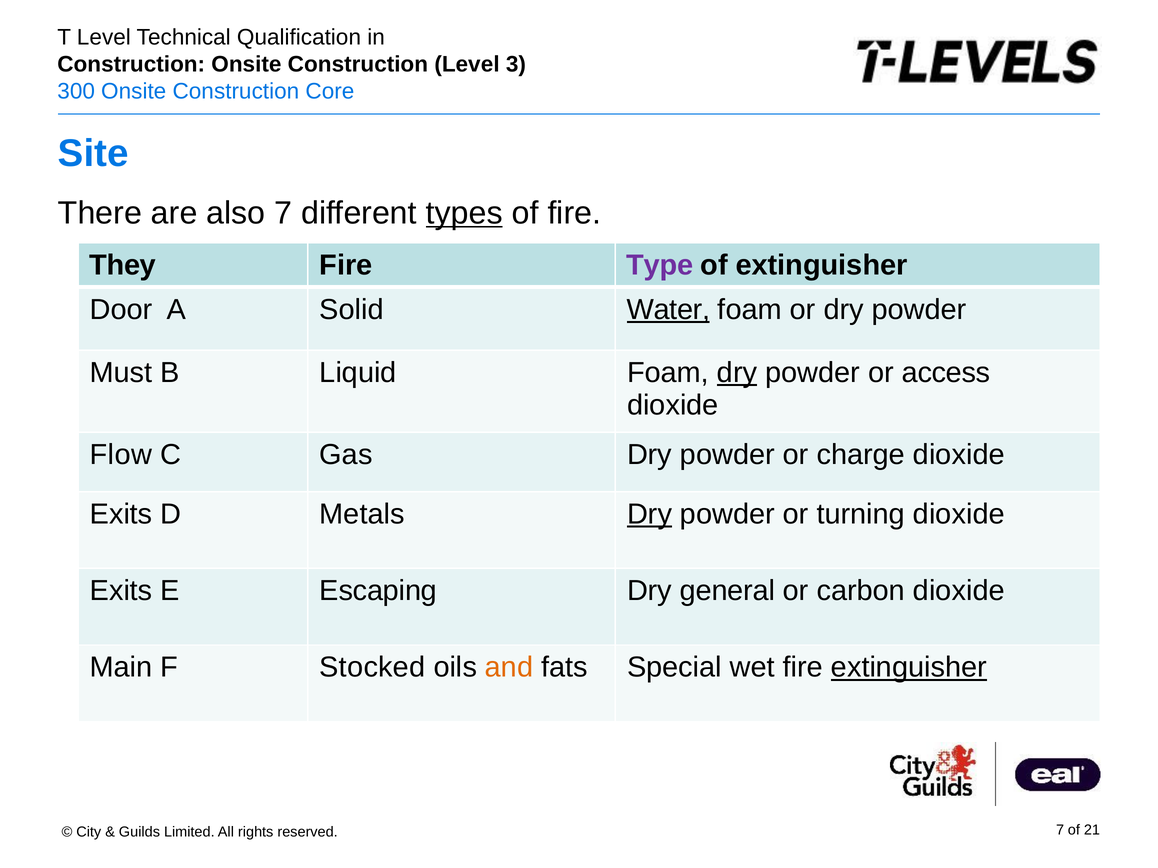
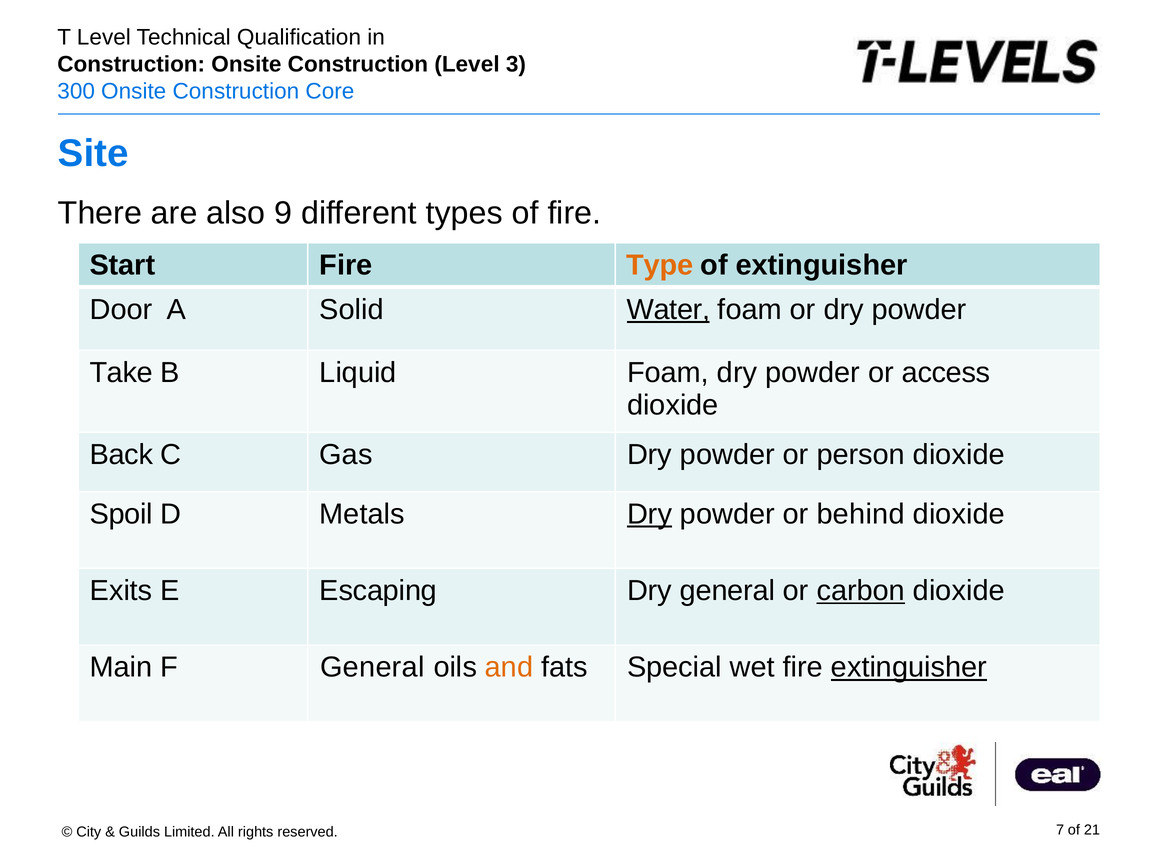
also 7: 7 -> 9
types underline: present -> none
They: They -> Start
Type colour: purple -> orange
Must: Must -> Take
dry at (737, 373) underline: present -> none
Flow: Flow -> Back
charge: charge -> person
Exits at (121, 514): Exits -> Spoil
turning: turning -> behind
carbon underline: none -> present
F Stocked: Stocked -> General
